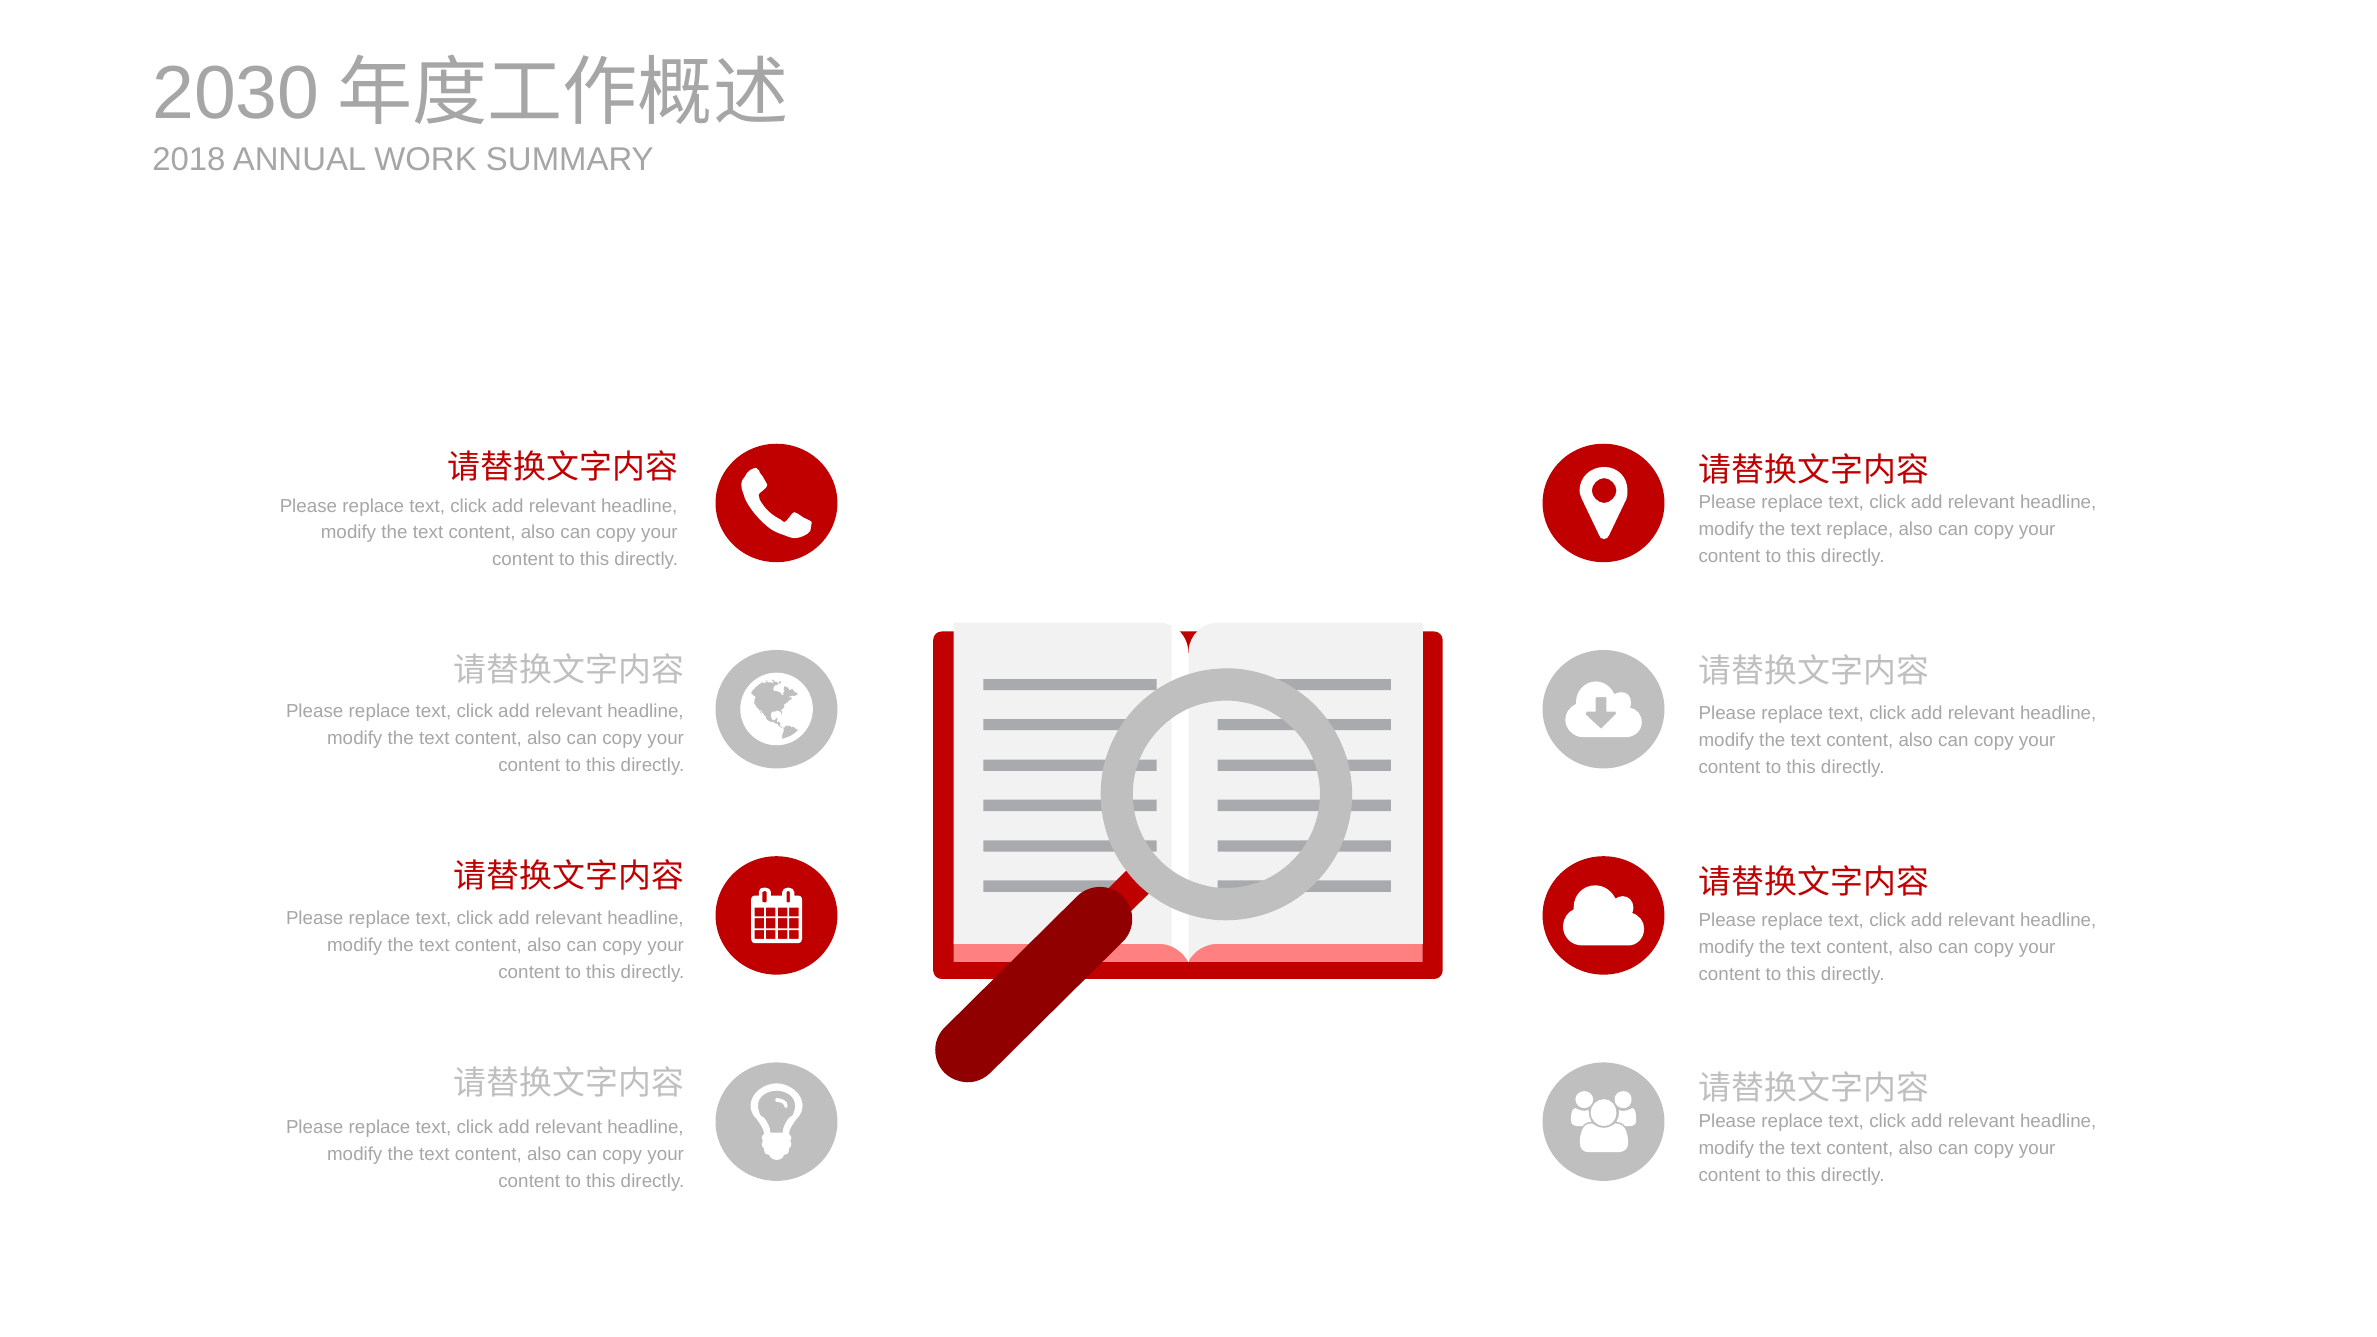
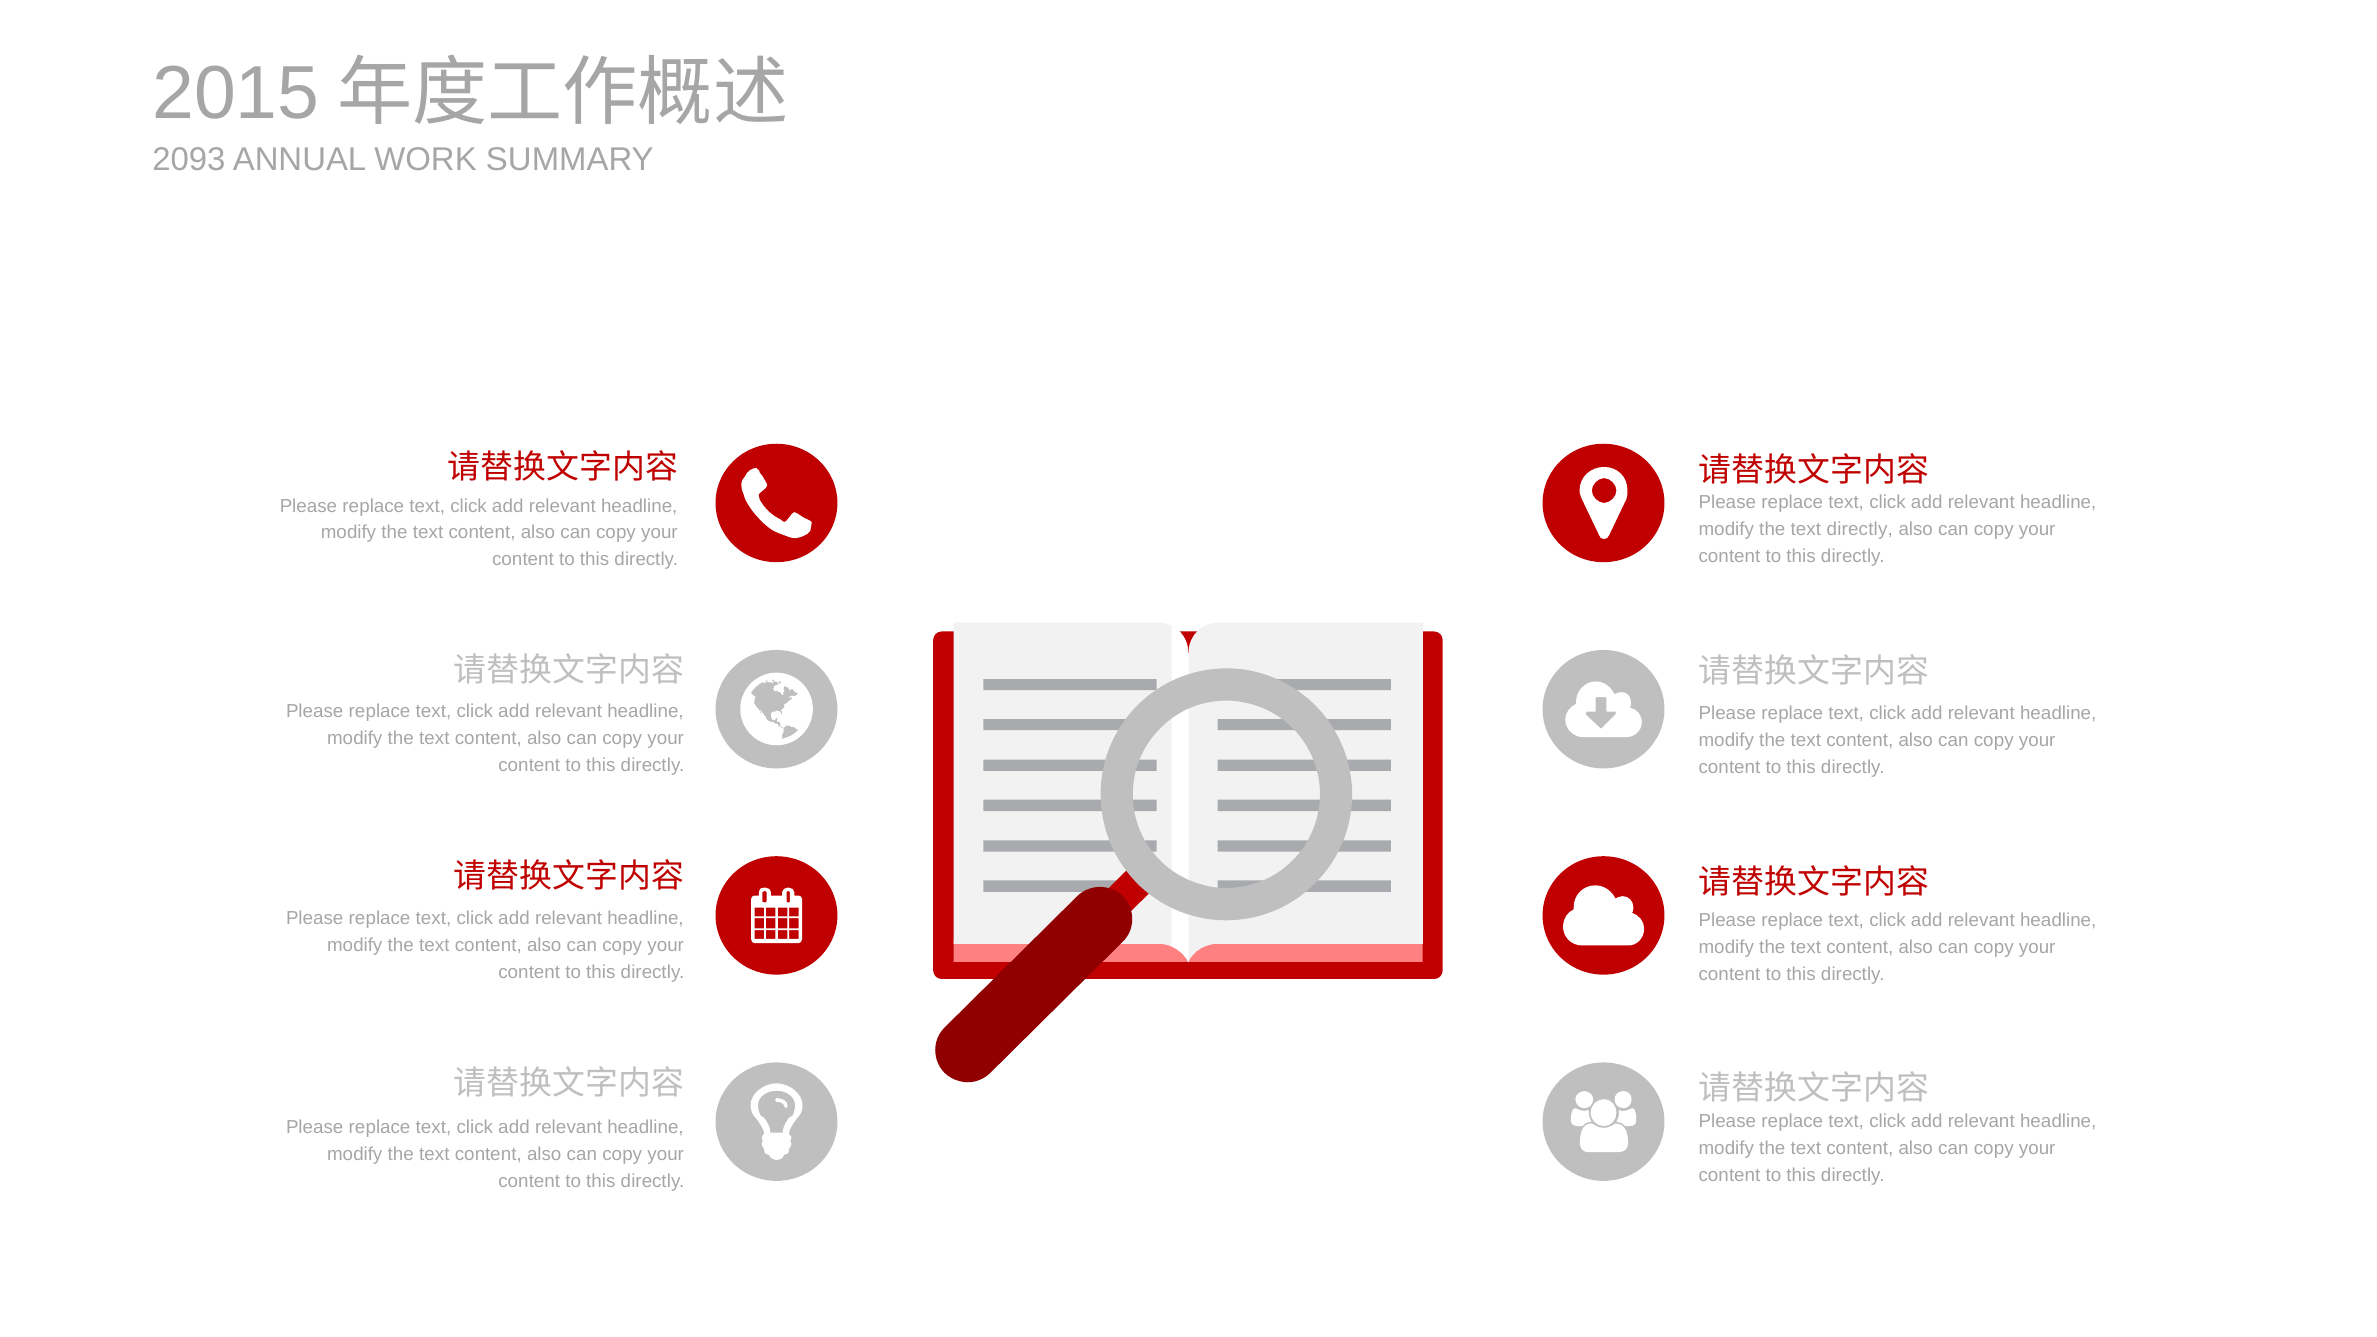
2030: 2030 -> 2015
2018: 2018 -> 2093
text replace: replace -> directly
